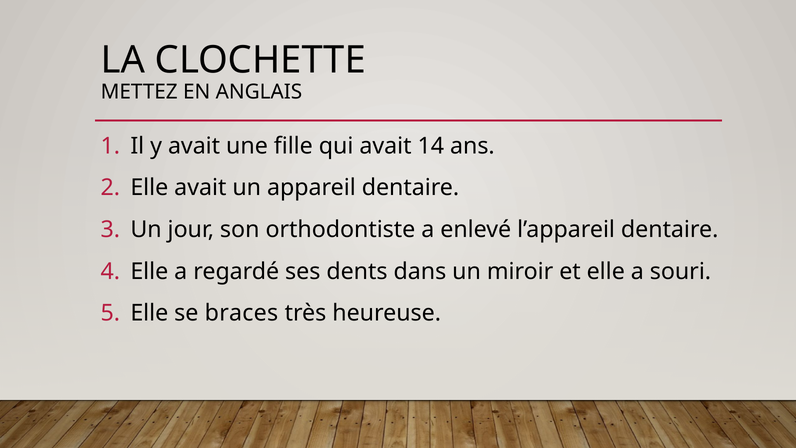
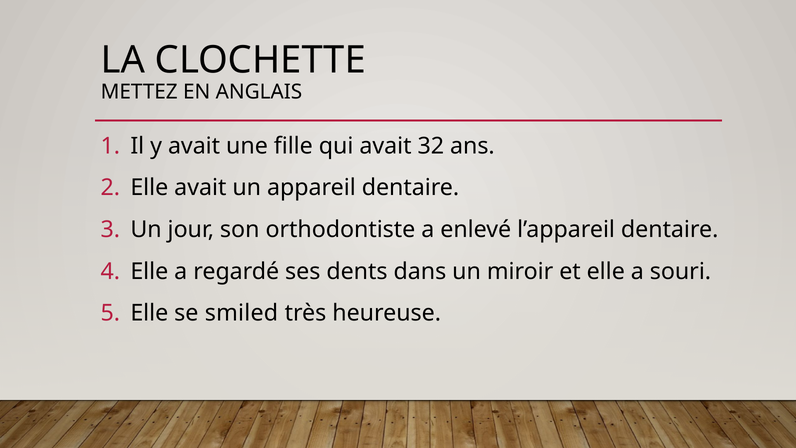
14: 14 -> 32
braces: braces -> smiled
